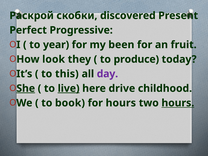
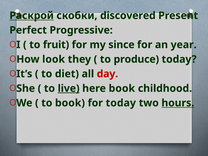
Раскрой underline: none -> present
year: year -> fruit
been: been -> since
fruit: fruit -> year
this: this -> diet
day colour: purple -> red
She underline: present -> none
here drive: drive -> book
for hours: hours -> today
